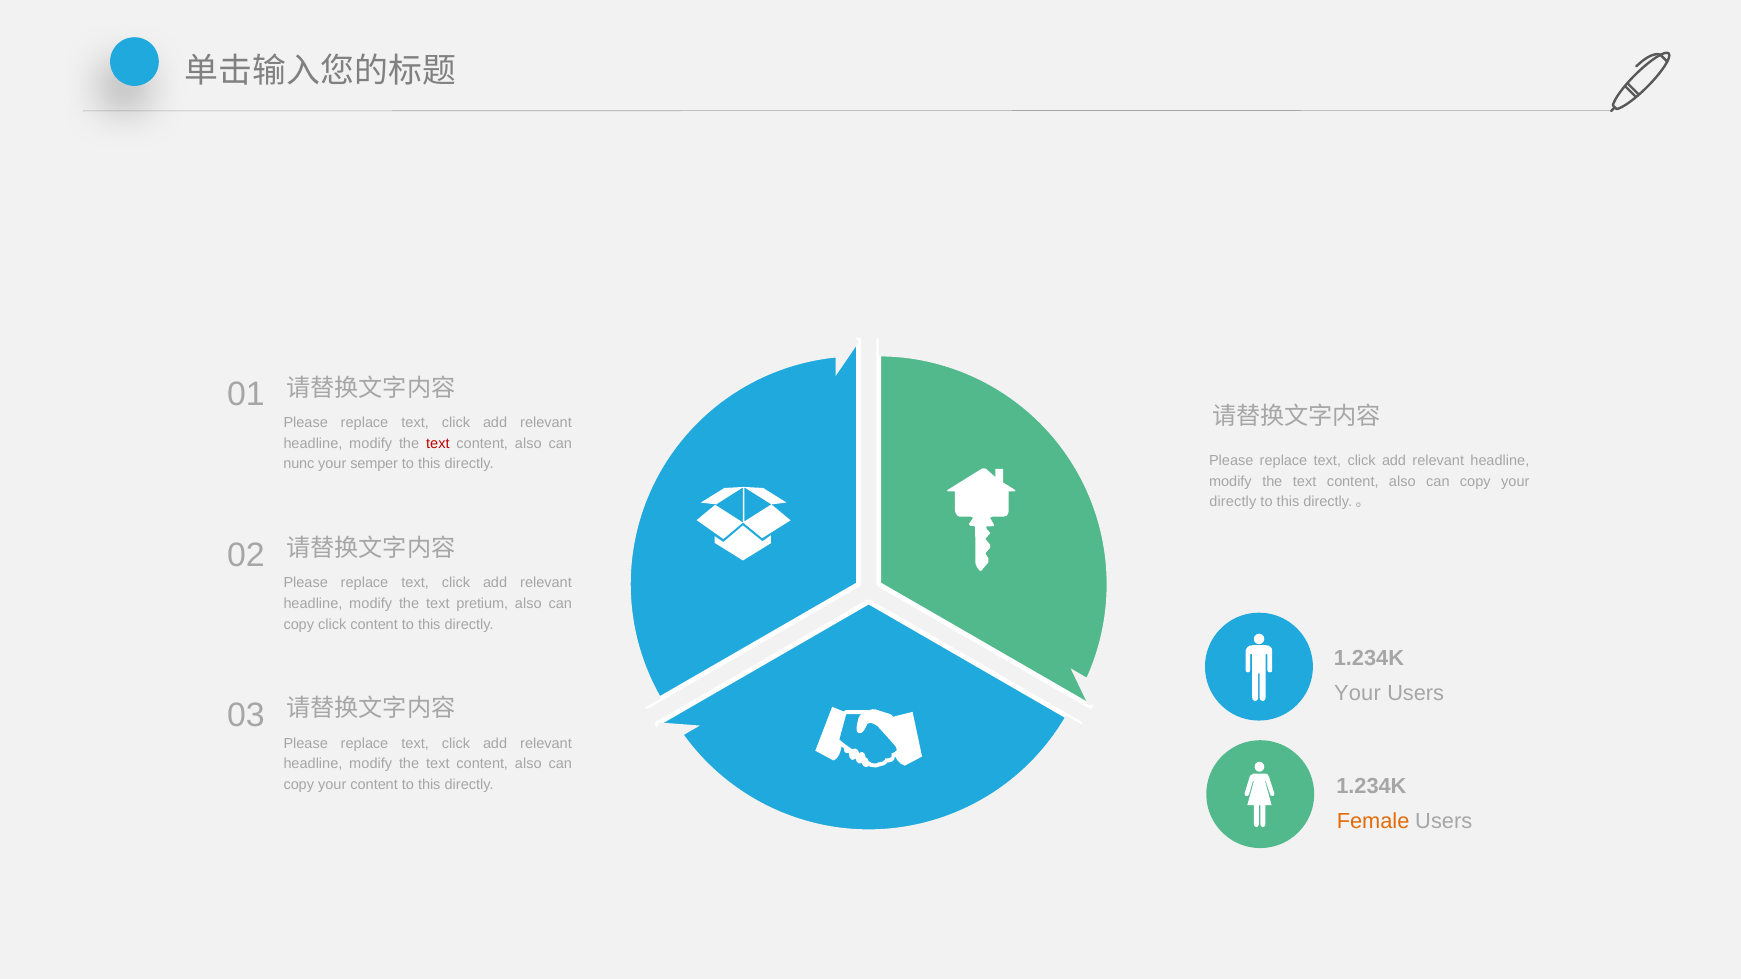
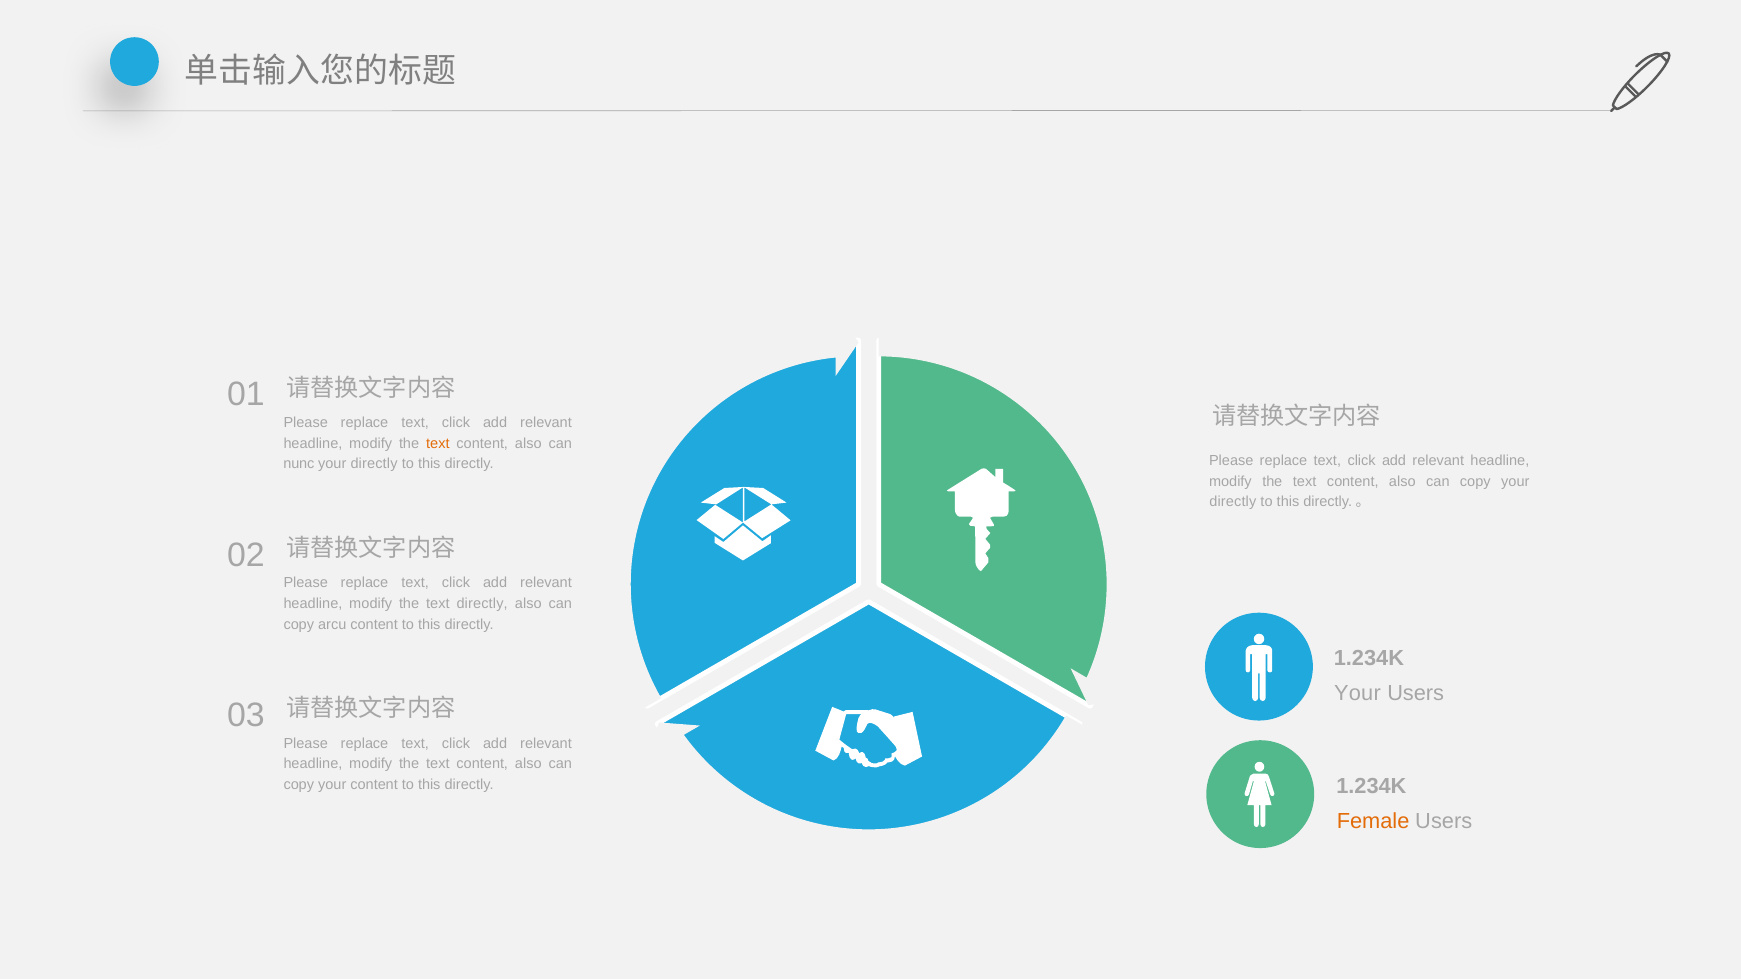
text at (438, 443) colour: red -> orange
semper at (374, 464): semper -> directly
text pretium: pretium -> directly
copy click: click -> arcu
